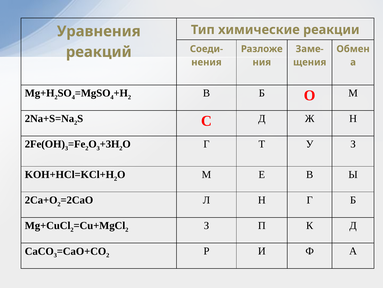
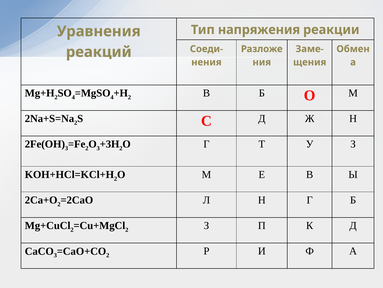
химические: химические -> напряжения
